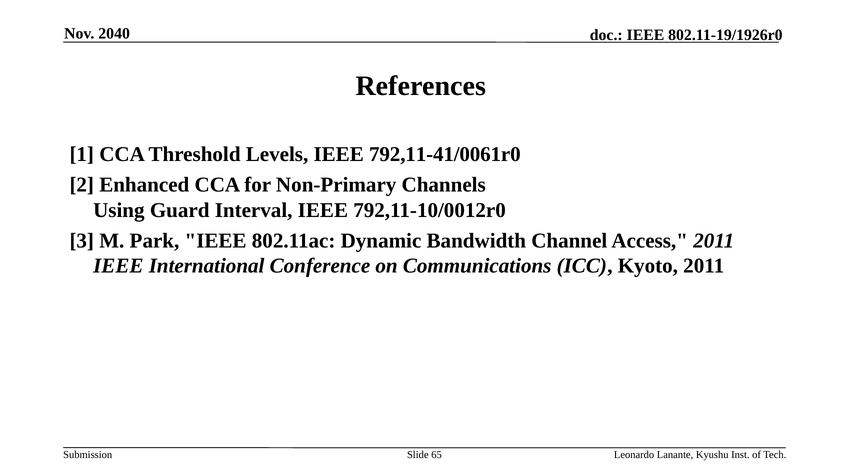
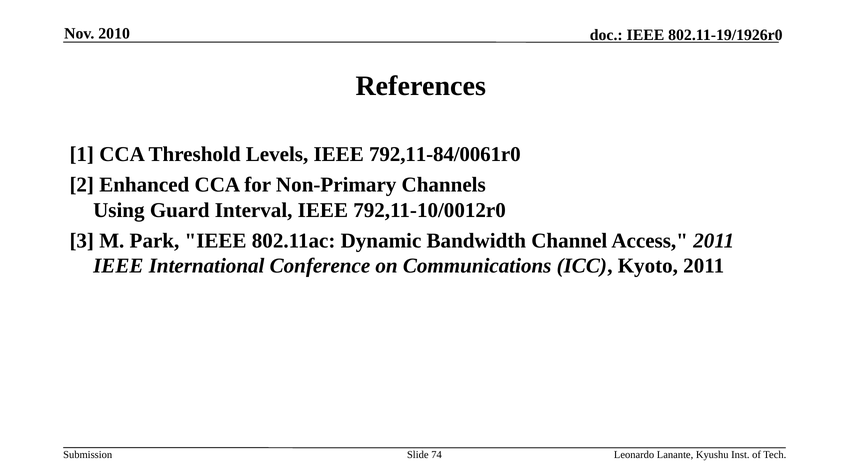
2040: 2040 -> 2010
792,11-41/0061r0: 792,11-41/0061r0 -> 792,11-84/0061r0
65: 65 -> 74
